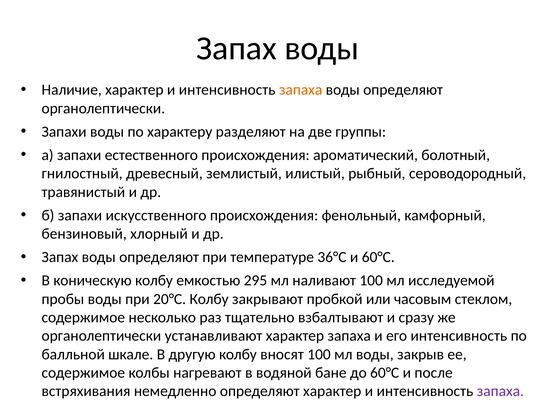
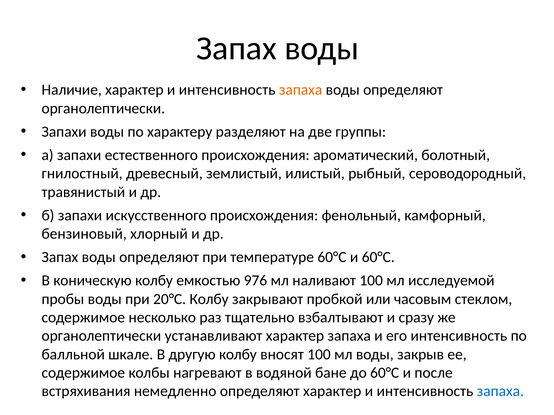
температуре 36°С: 36°С -> 60°С
295: 295 -> 976
запаха at (500, 392) colour: purple -> blue
